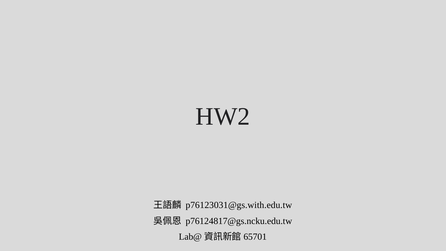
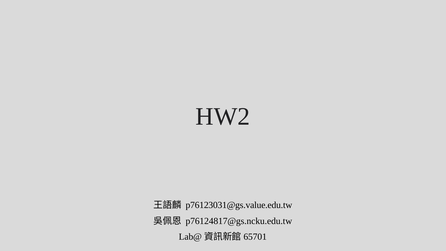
p76123031@gs.with.edu.tw: p76123031@gs.with.edu.tw -> p76123031@gs.value.edu.tw
